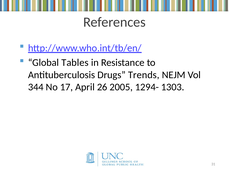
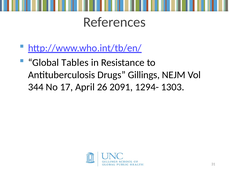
Trends: Trends -> Gillings
2005: 2005 -> 2091
